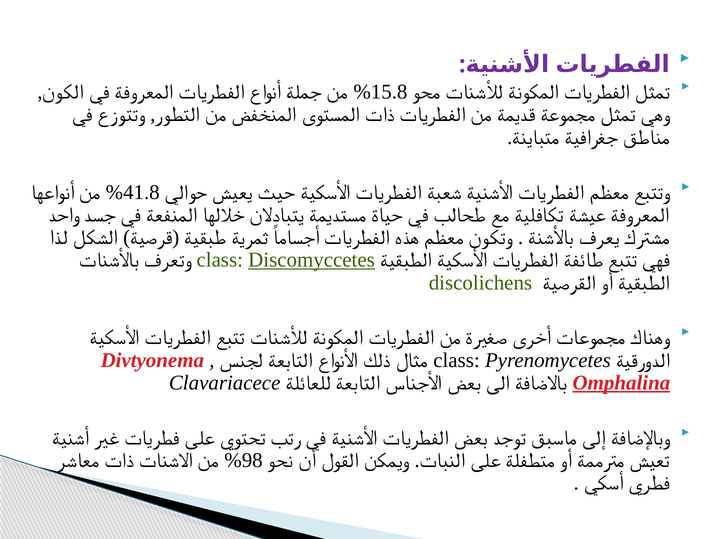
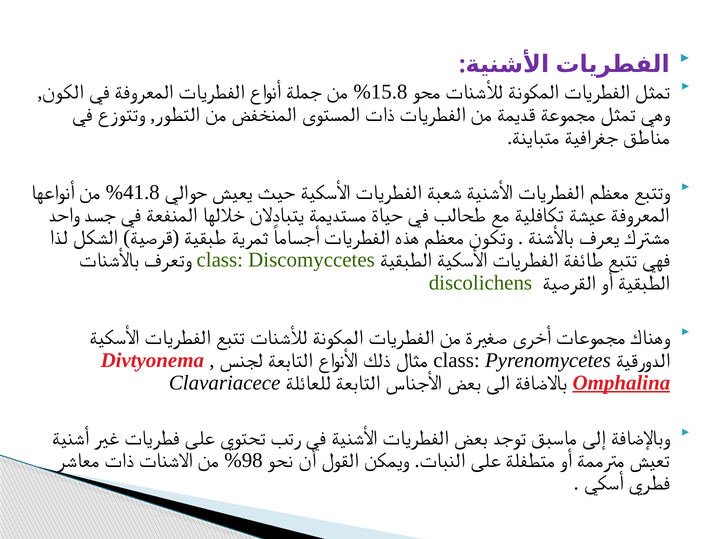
Discomyccetes underline: present -> none
